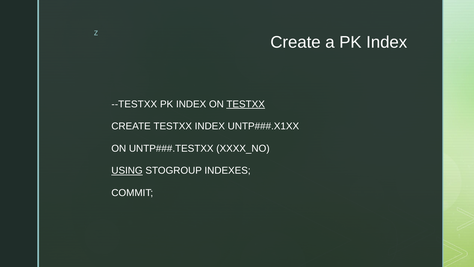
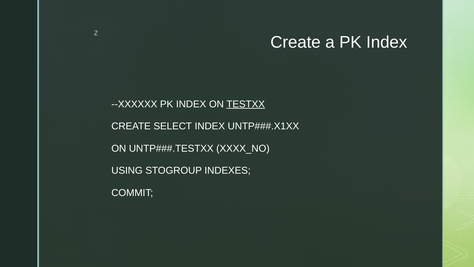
--TESTXX: --TESTXX -> --XXXXXX
CREATE TESTXX: TESTXX -> SELECT
USING underline: present -> none
